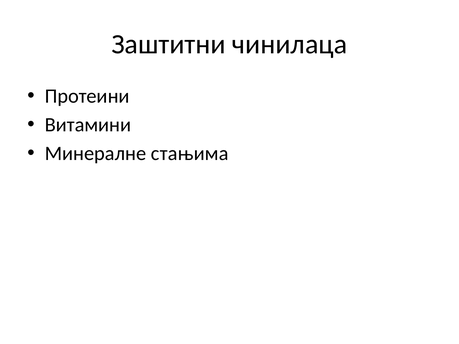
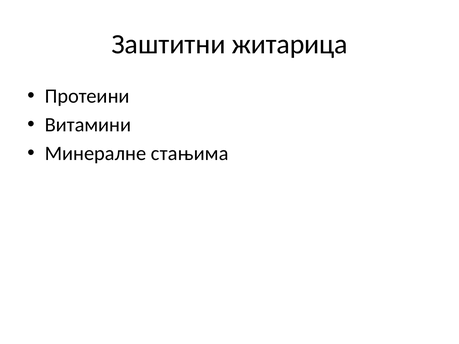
чинилаца: чинилаца -> житарица
